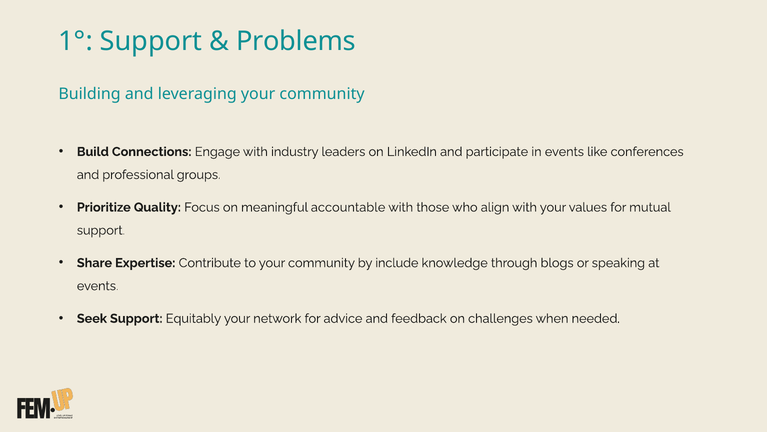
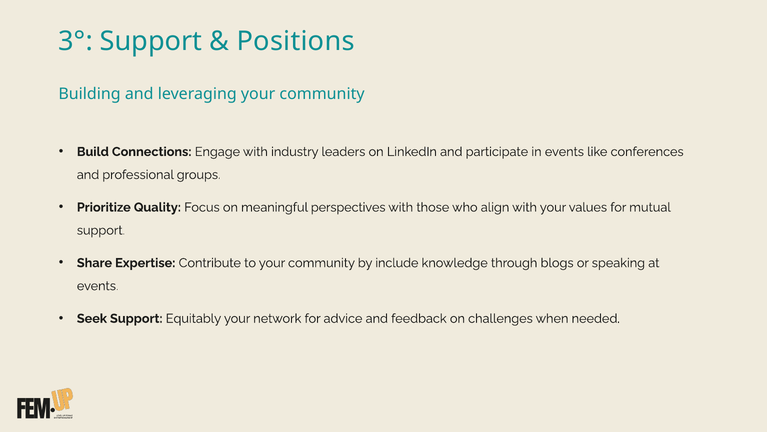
1°: 1° -> 3°
Problems: Problems -> Positions
accountable: accountable -> perspectives
